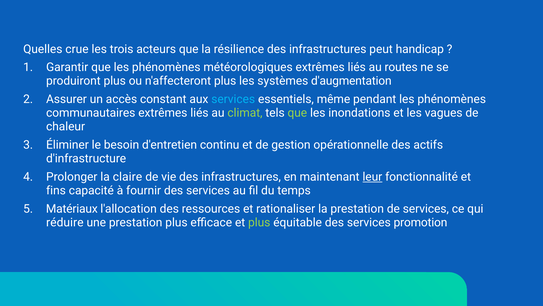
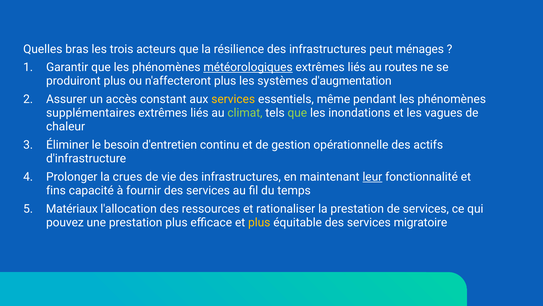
crue: crue -> bras
handicap: handicap -> ménages
météorologiques underline: none -> present
services at (233, 99) colour: light blue -> yellow
communautaires: communautaires -> supplémentaires
claire: claire -> crues
réduire: réduire -> pouvez
plus at (259, 222) colour: light green -> yellow
promotion: promotion -> migratoire
